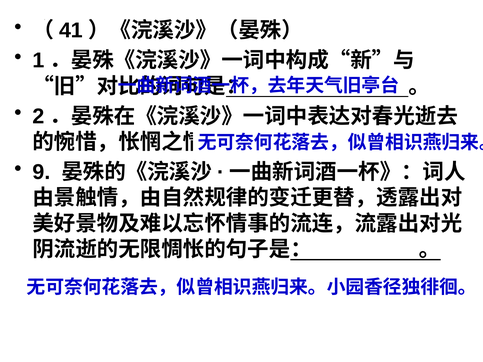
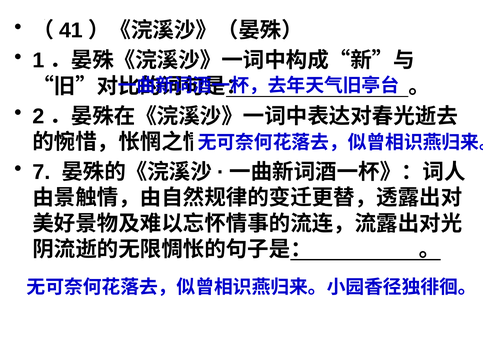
9: 9 -> 7
